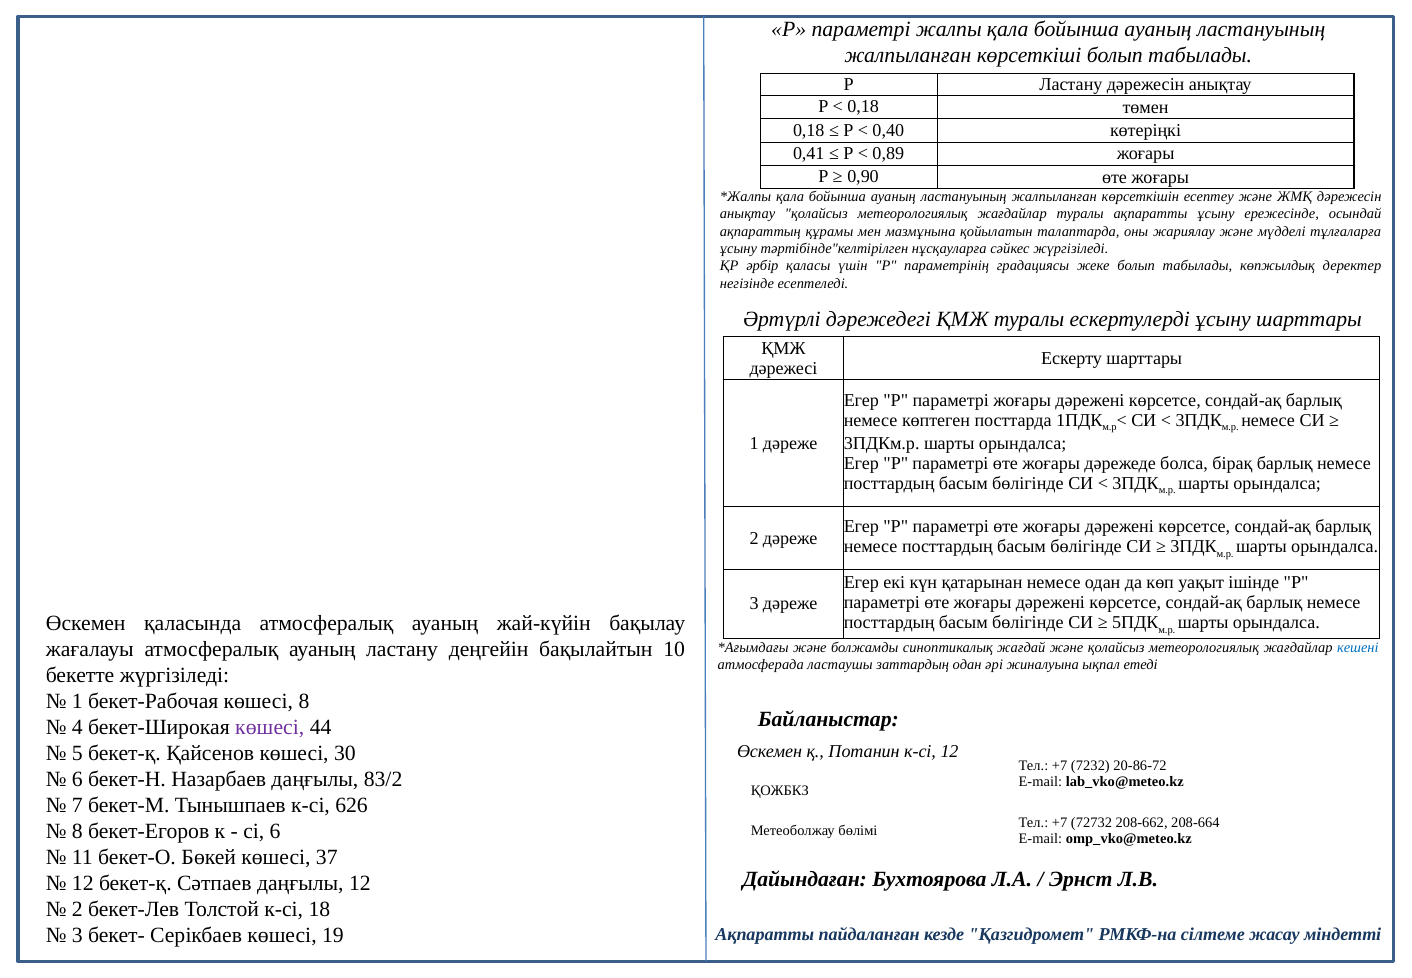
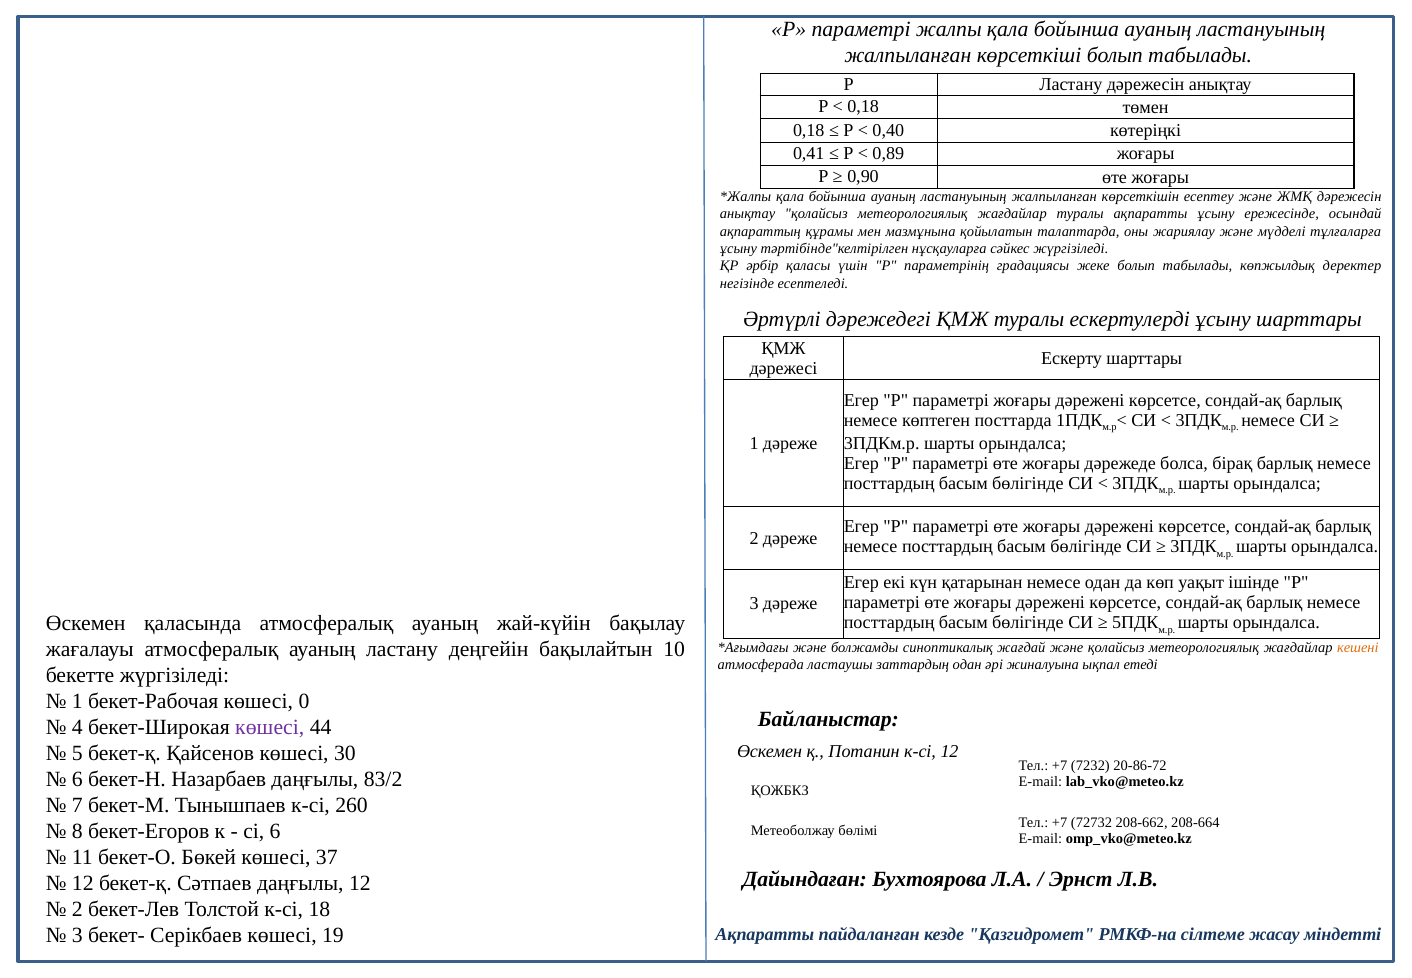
кешені colour: blue -> orange
көшесі 8: 8 -> 0
626: 626 -> 260
